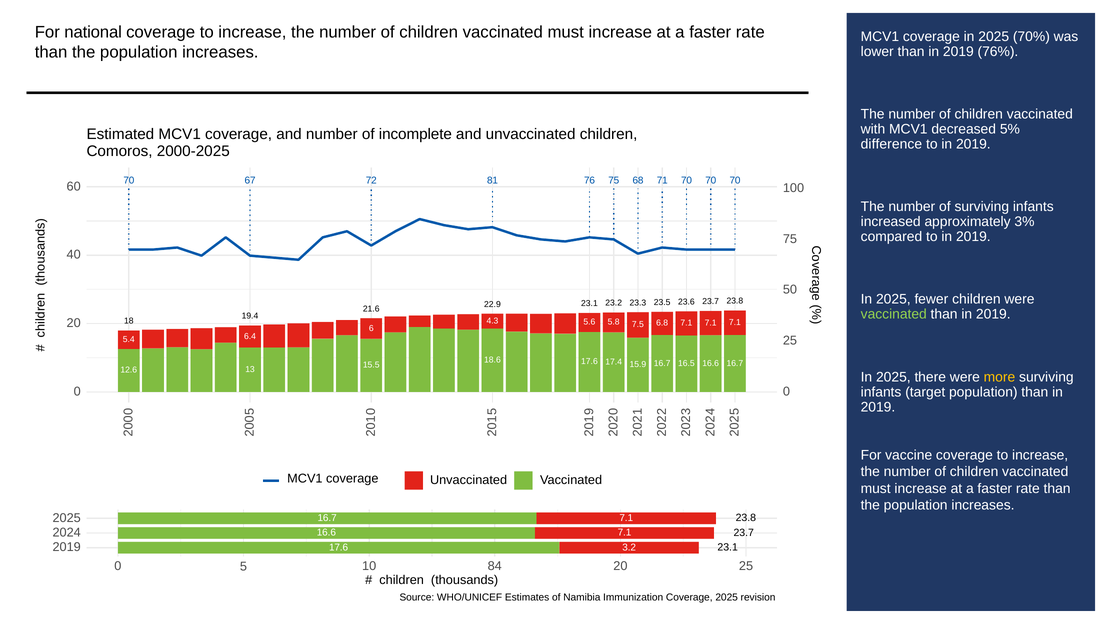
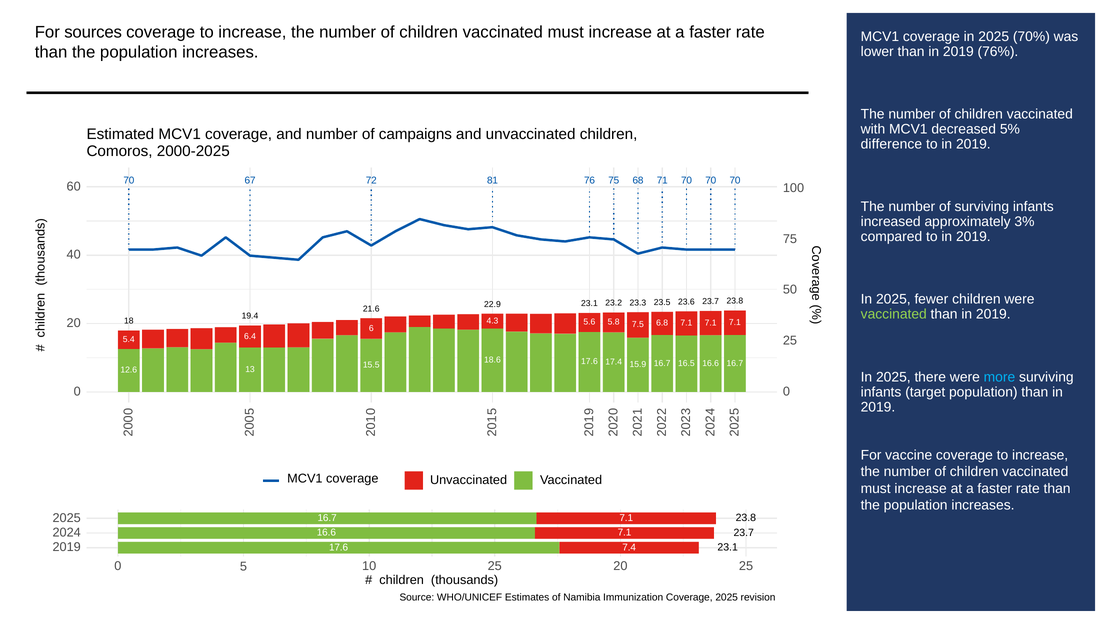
national: national -> sources
incomplete: incomplete -> campaigns
more colour: yellow -> light blue
3.2: 3.2 -> 7.4
10 84: 84 -> 25
